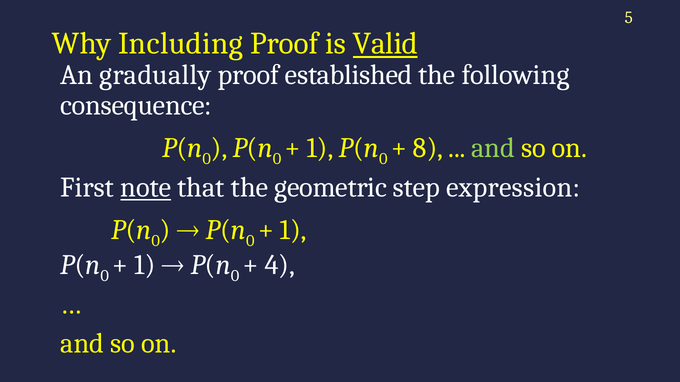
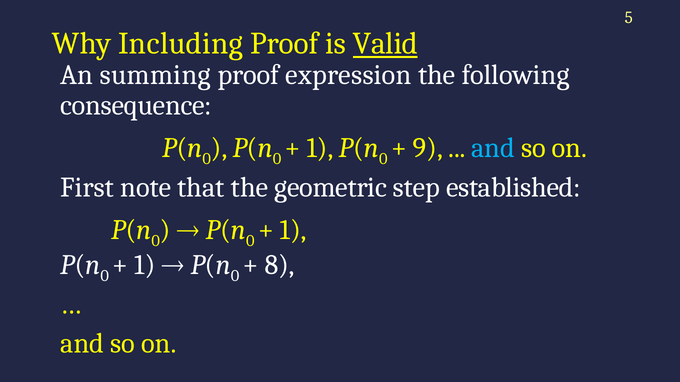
gradually: gradually -> summing
established: established -> expression
8: 8 -> 9
and at (493, 148) colour: light green -> light blue
note underline: present -> none
expression: expression -> established
4: 4 -> 8
